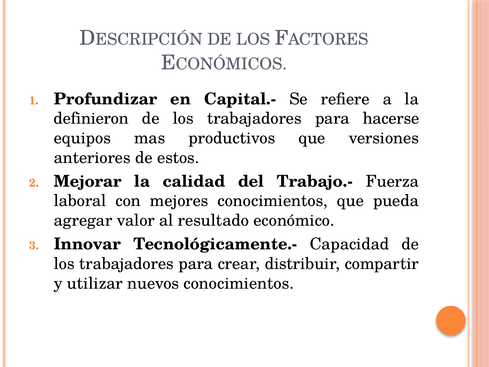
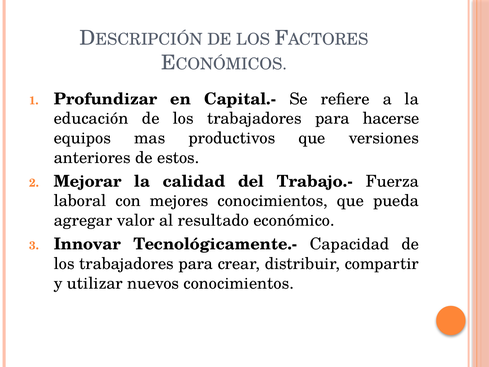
definieron: definieron -> educación
